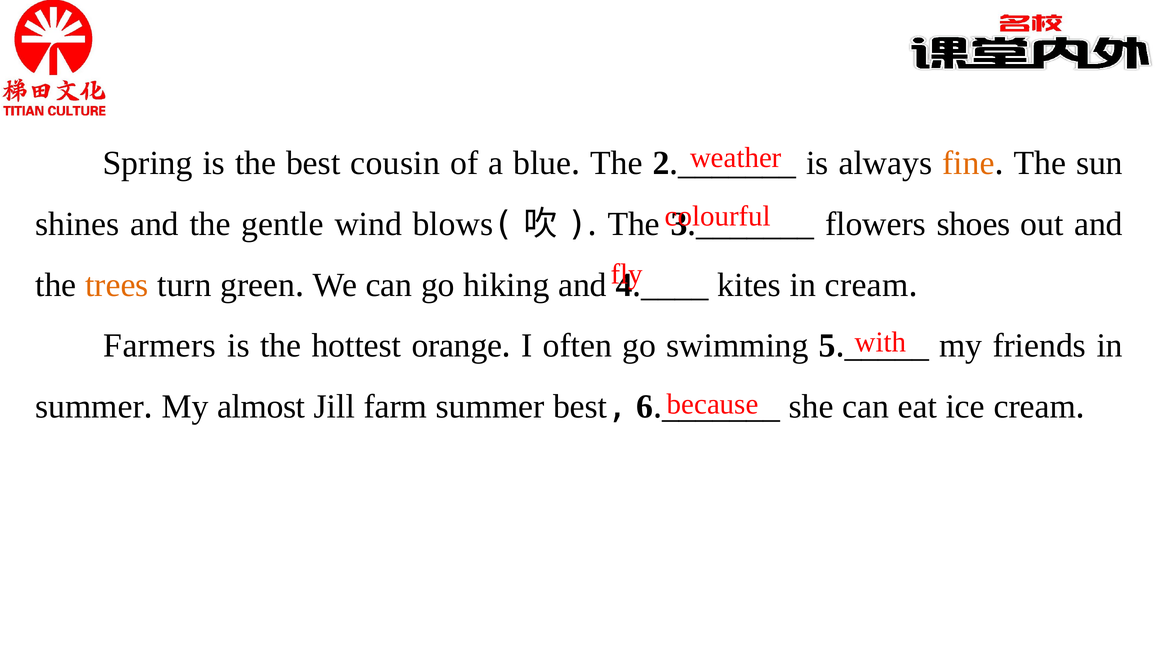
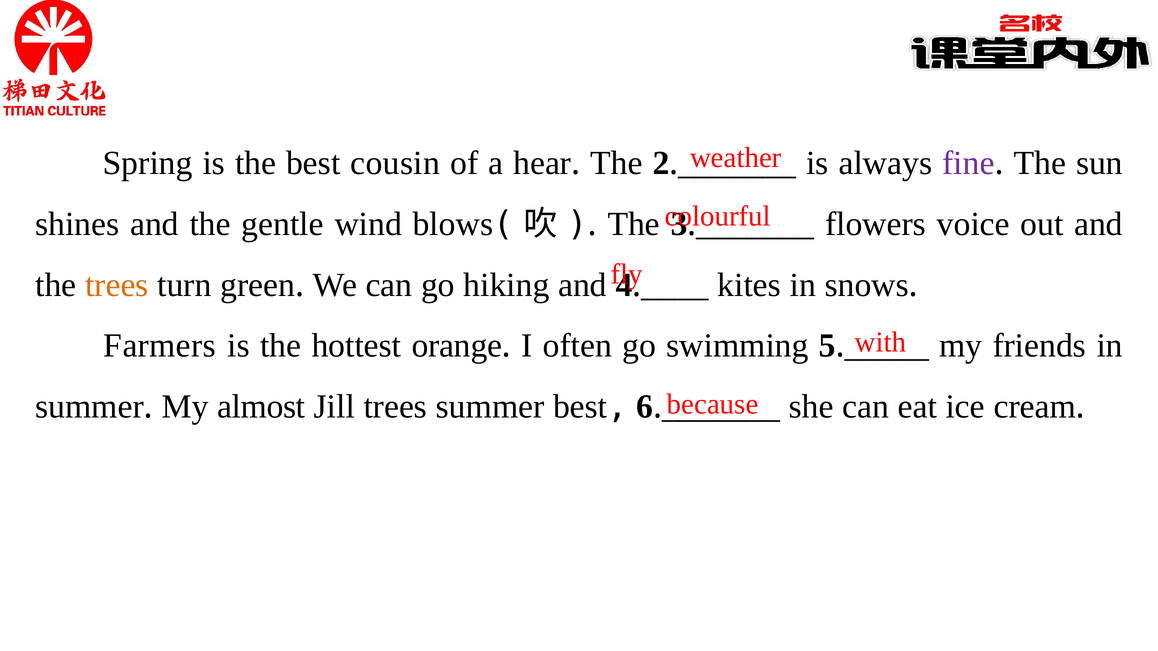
blue: blue -> hear
fine colour: orange -> purple
shoes: shoes -> voice
in cream: cream -> snows
Jill farm: farm -> trees
